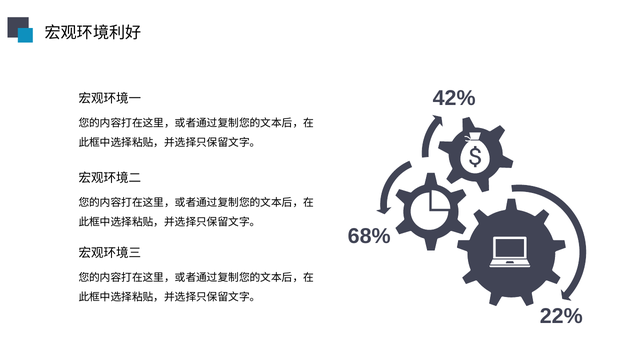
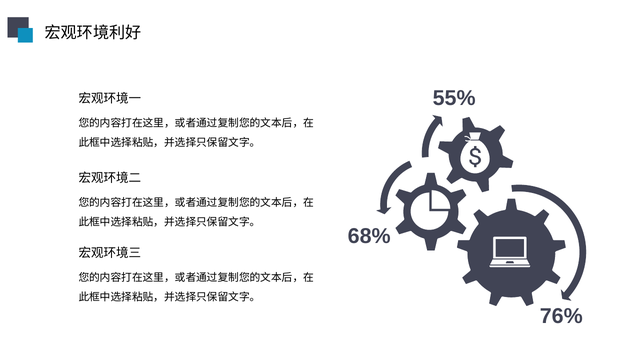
42%: 42% -> 55%
22%: 22% -> 76%
